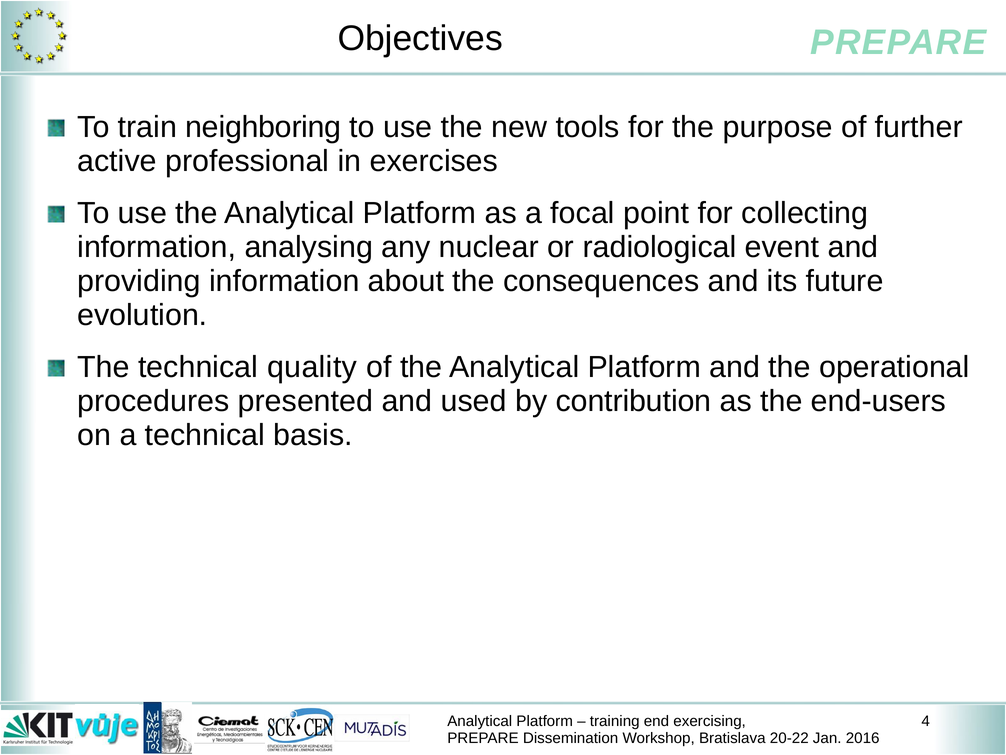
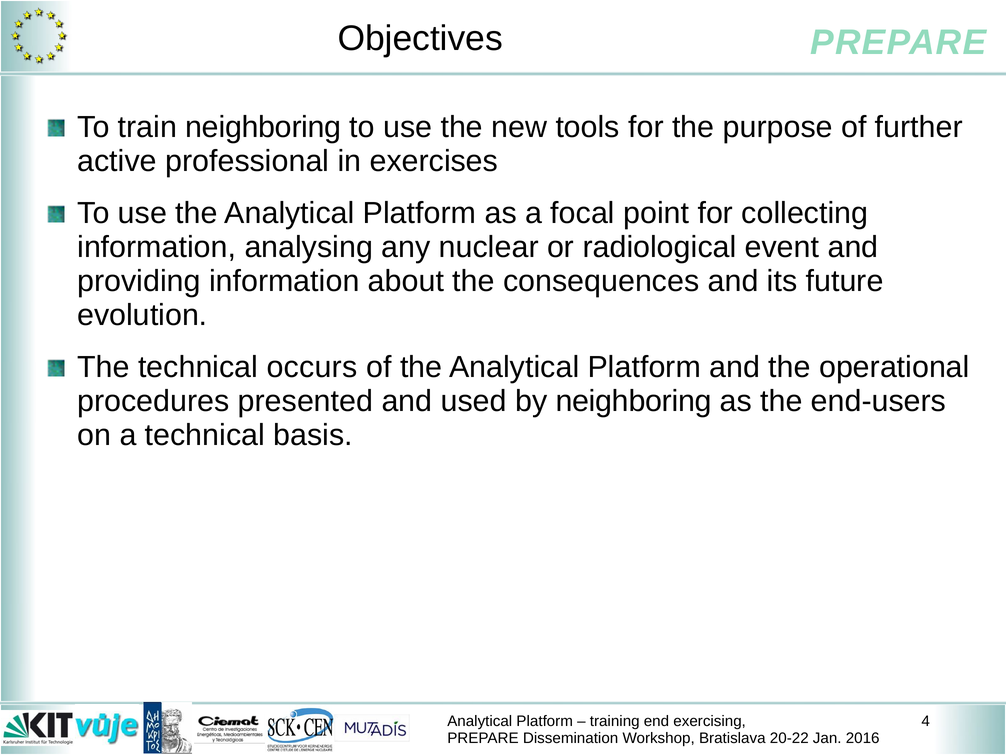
quality: quality -> occurs
by contribution: contribution -> neighboring
